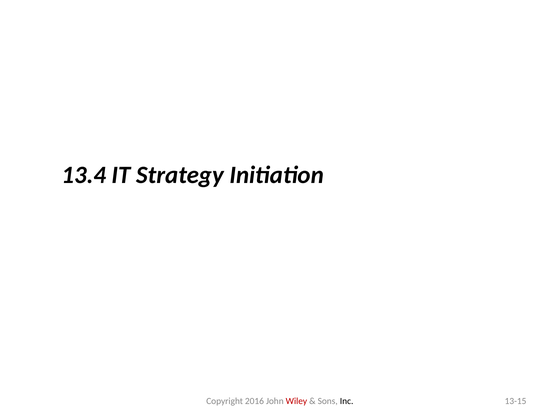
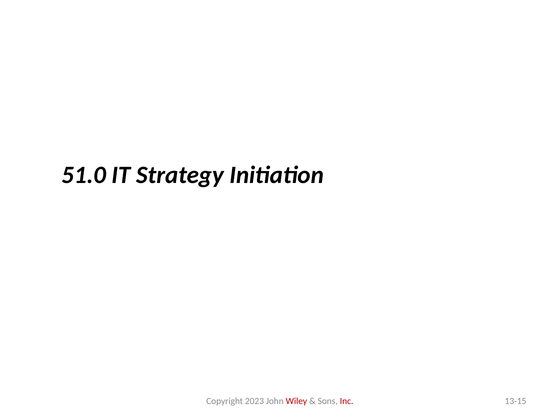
13.4: 13.4 -> 51.0
2016: 2016 -> 2023
Inc colour: black -> red
